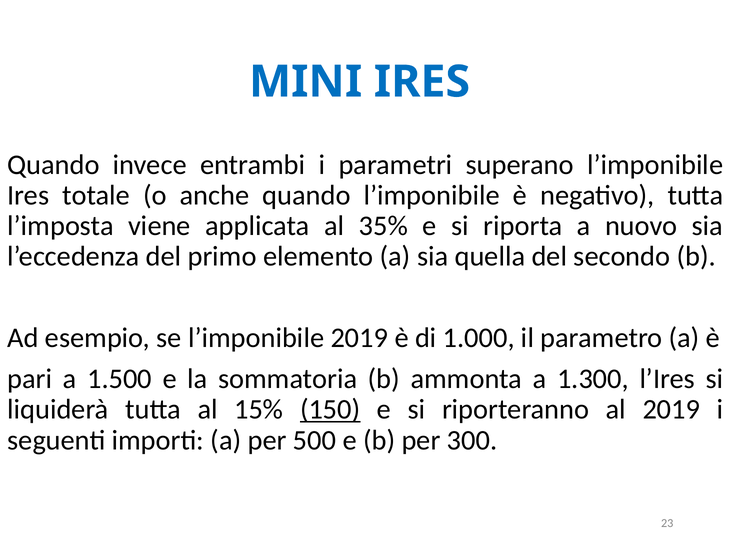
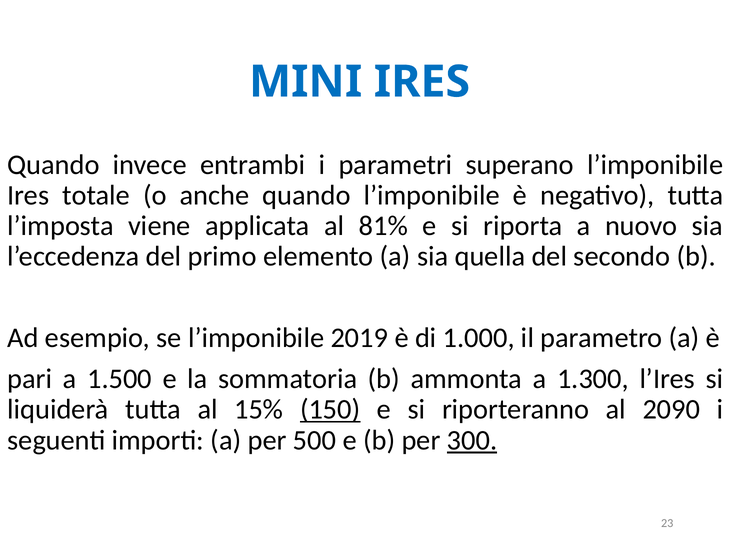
35%: 35% -> 81%
al 2019: 2019 -> 2090
300 underline: none -> present
